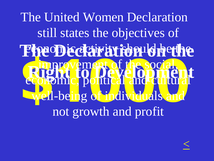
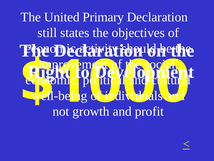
Women: Women -> Primary
